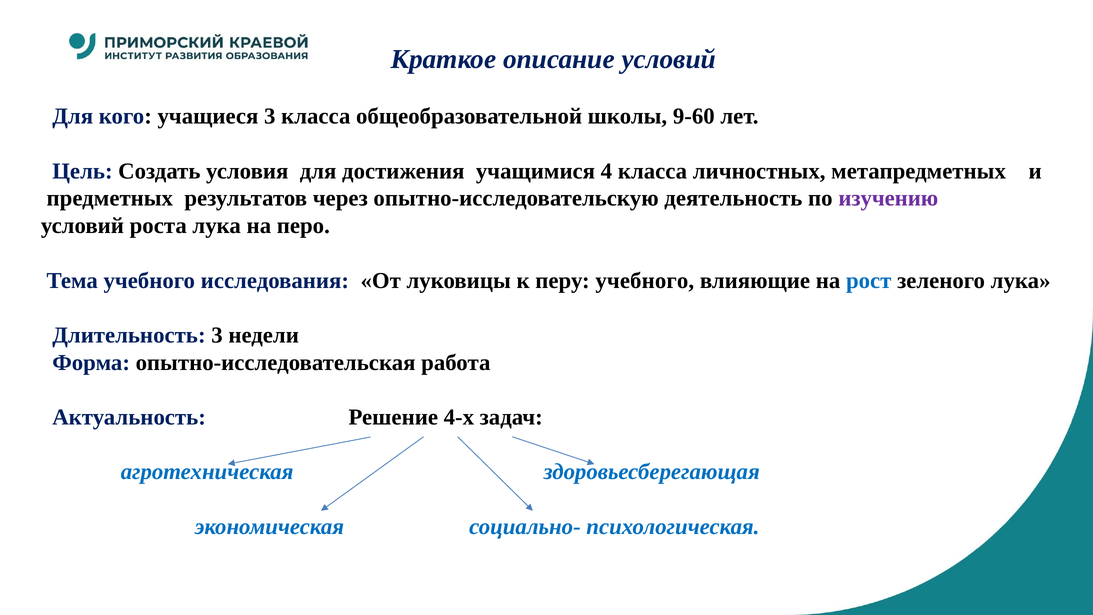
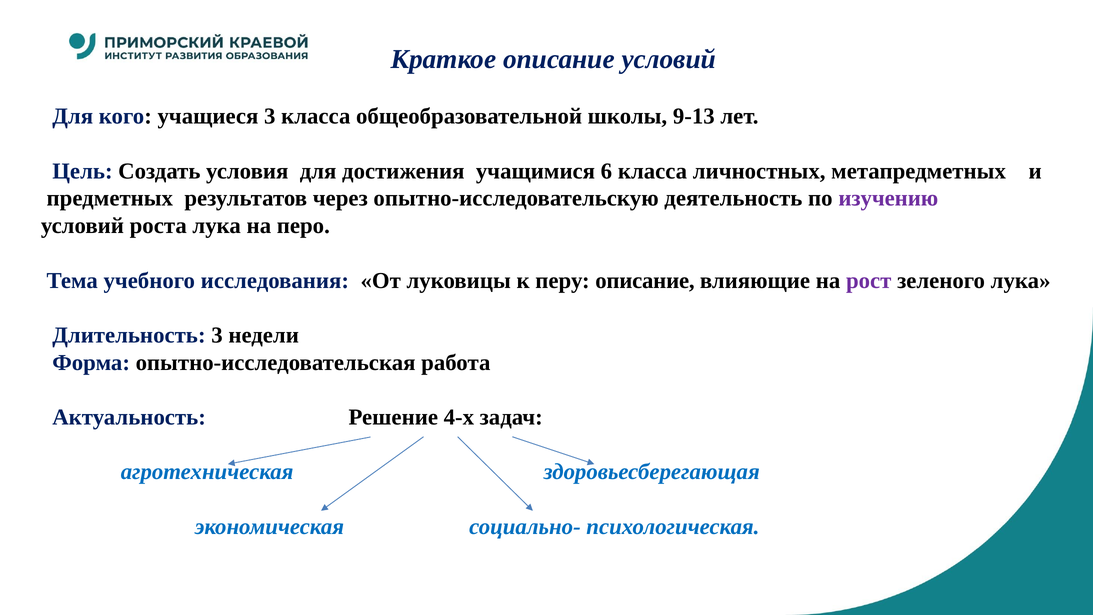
9-60: 9-60 -> 9-13
4: 4 -> 6
перу учебного: учебного -> описание
рост colour: blue -> purple
